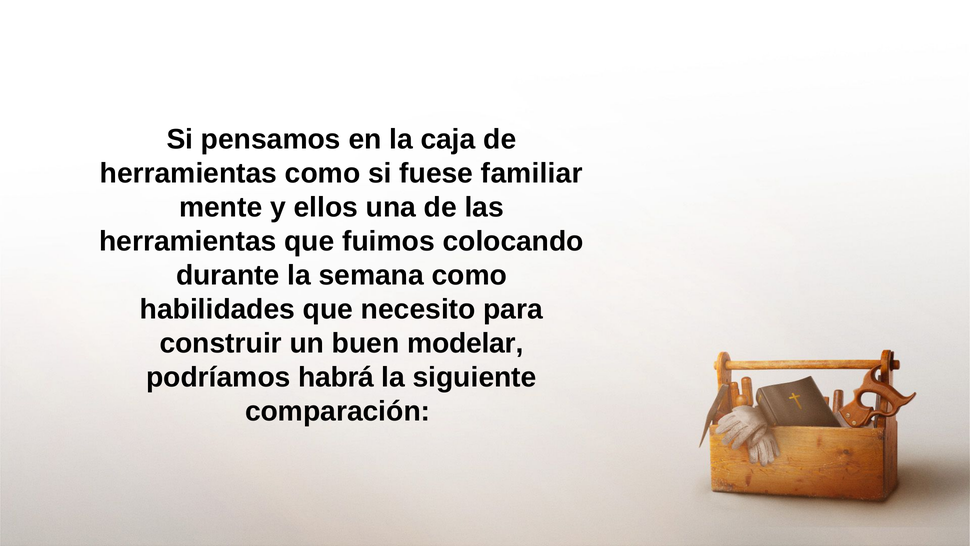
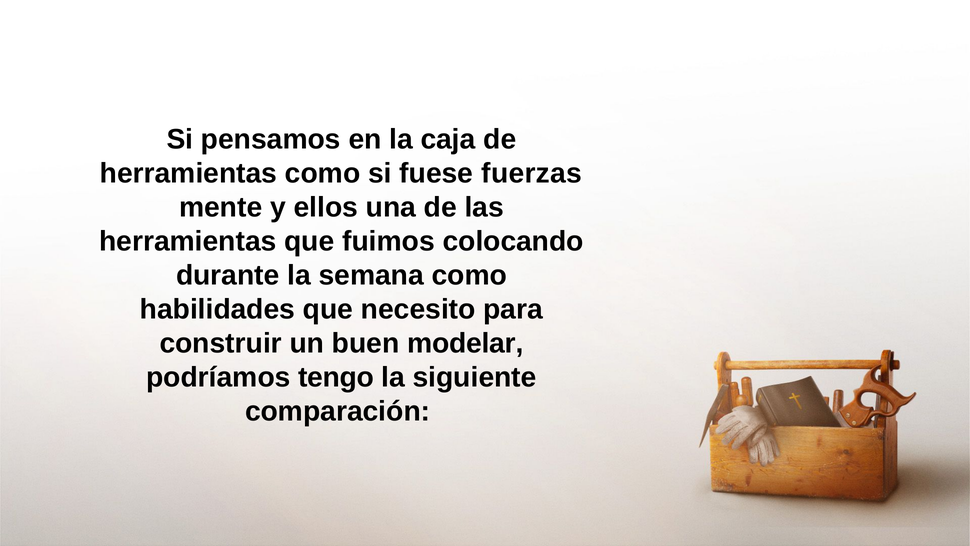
familiar: familiar -> fuerzas
habrá: habrá -> tengo
